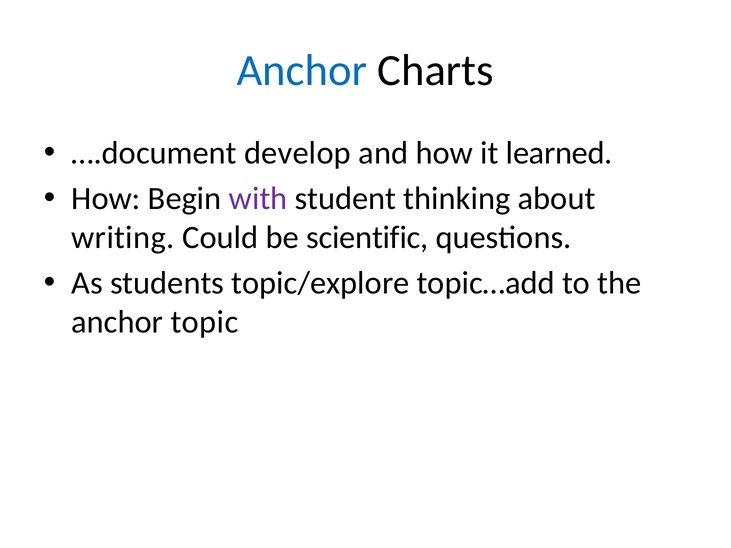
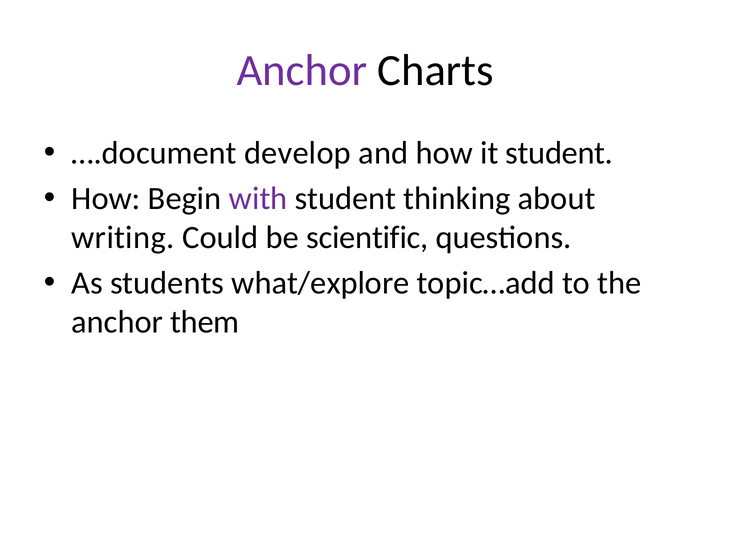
Anchor at (302, 71) colour: blue -> purple
it learned: learned -> student
topic/explore: topic/explore -> what/explore
topic: topic -> them
